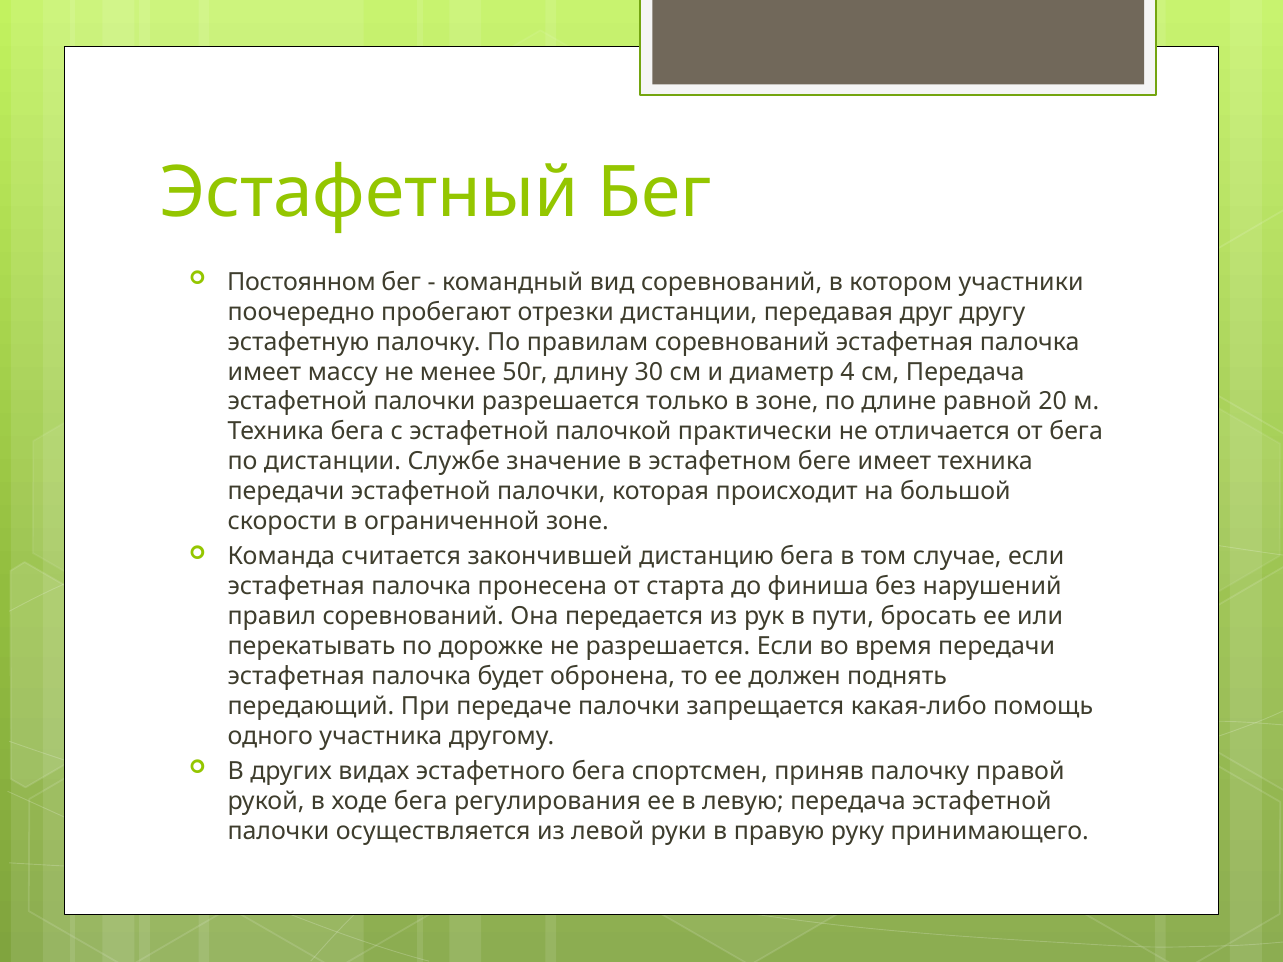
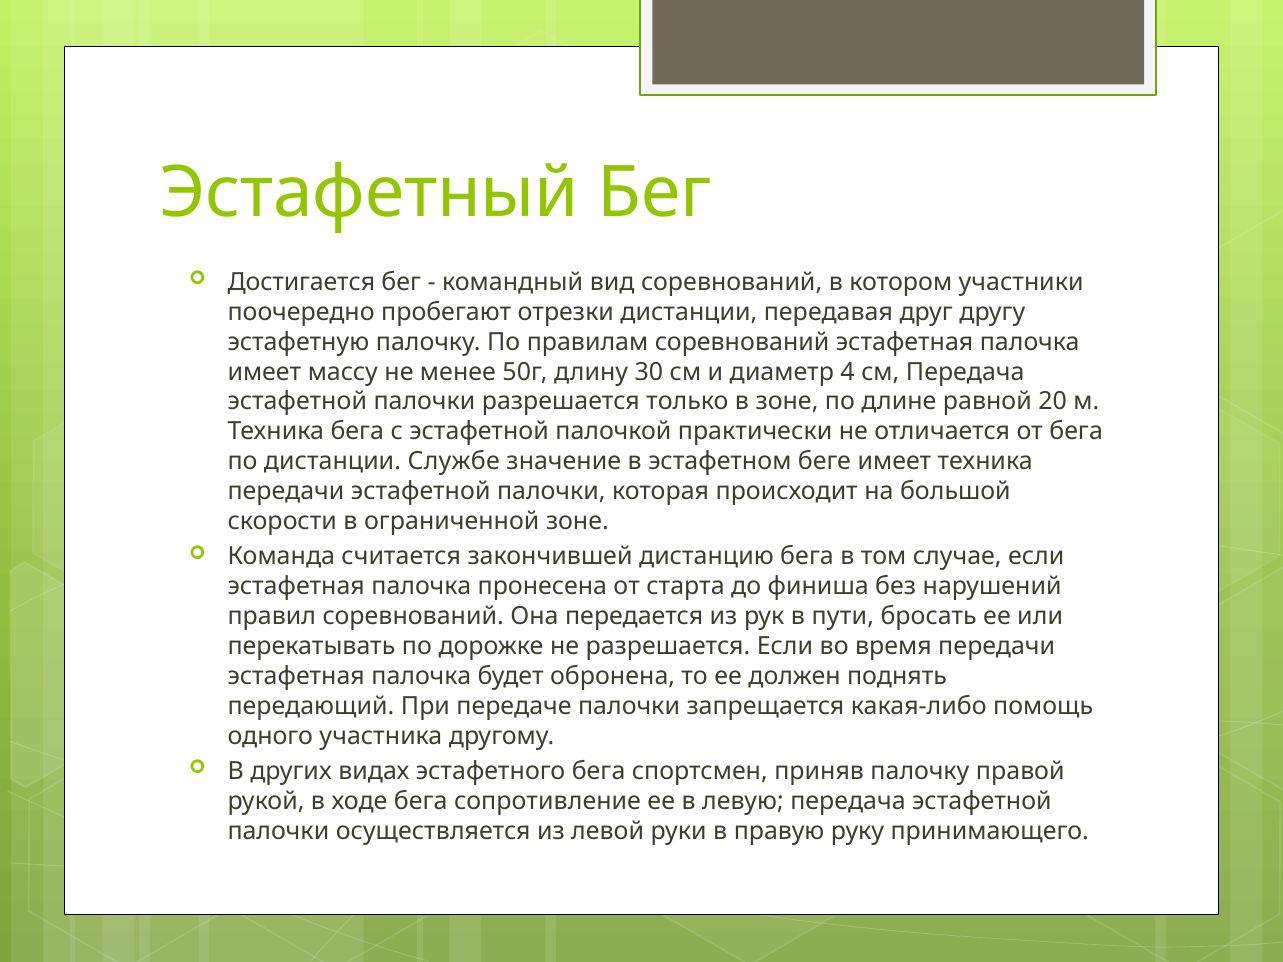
Постоянном: Постоянном -> Достигается
регулирования: регулирования -> сопротивление
